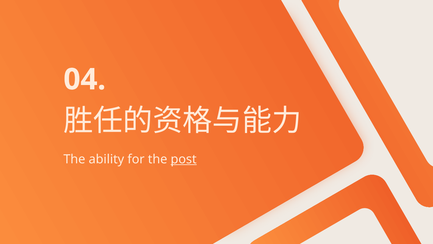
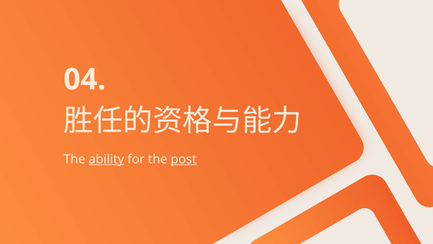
ability underline: none -> present
